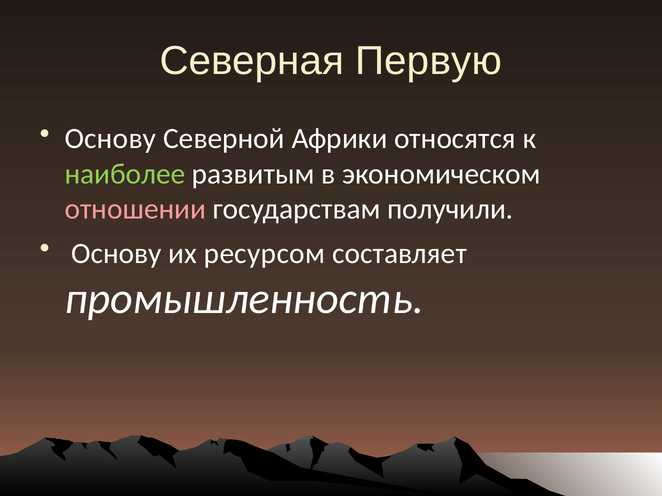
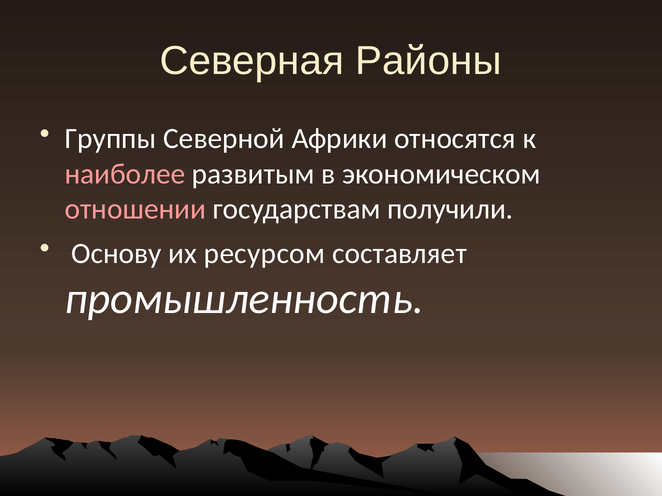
Первую: Первую -> Районы
Основу at (110, 139): Основу -> Группы
наиболее colour: light green -> pink
